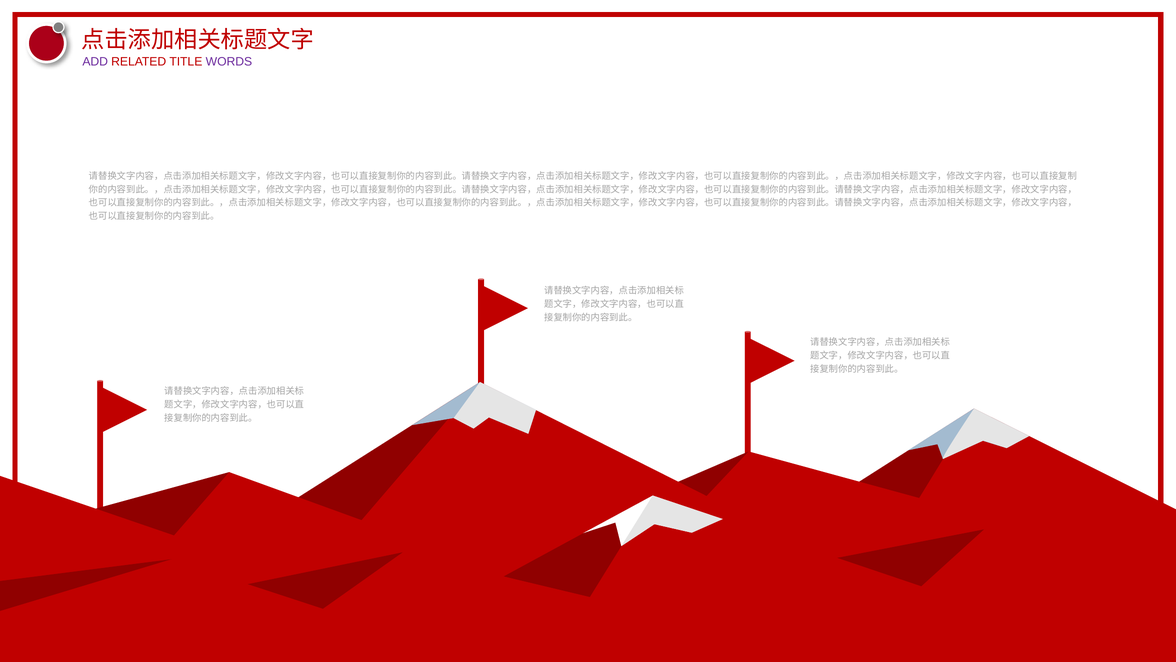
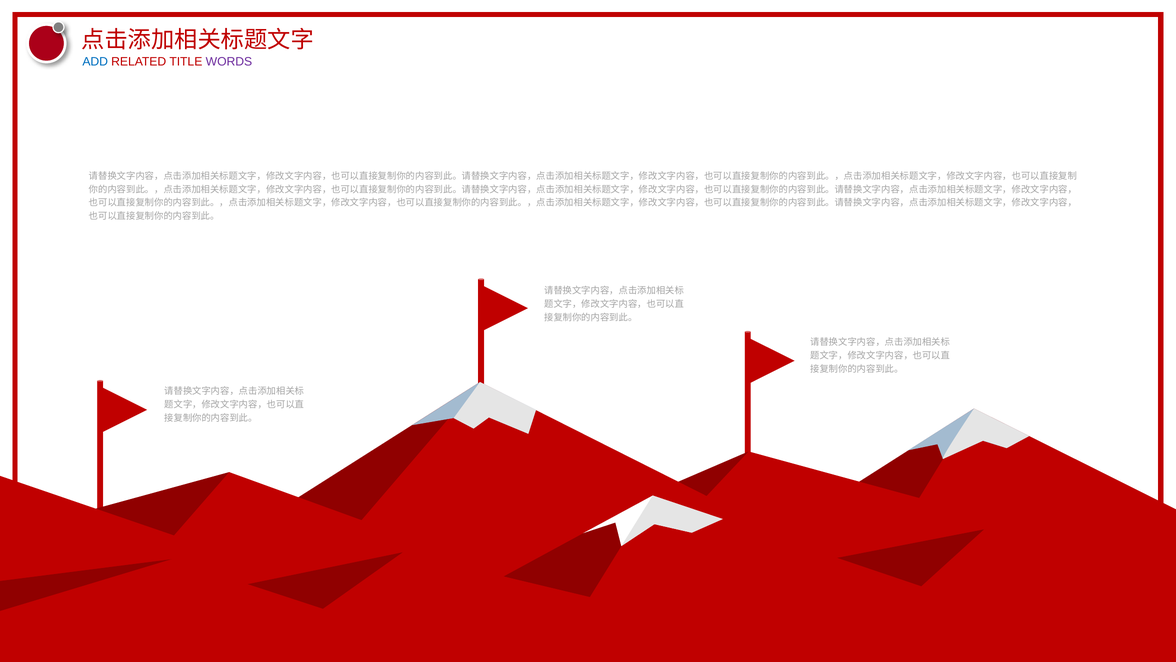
ADD colour: purple -> blue
